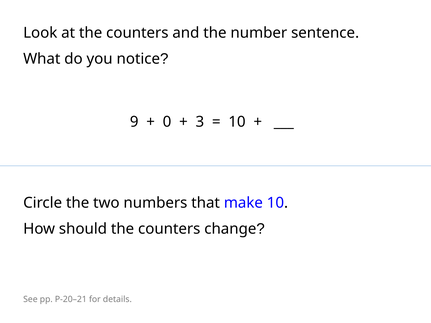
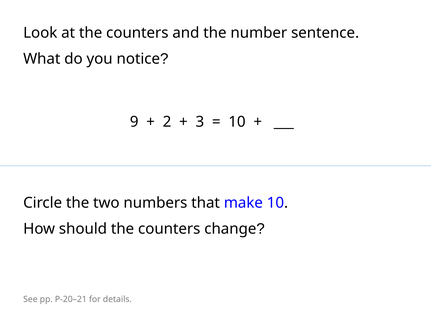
0: 0 -> 2
